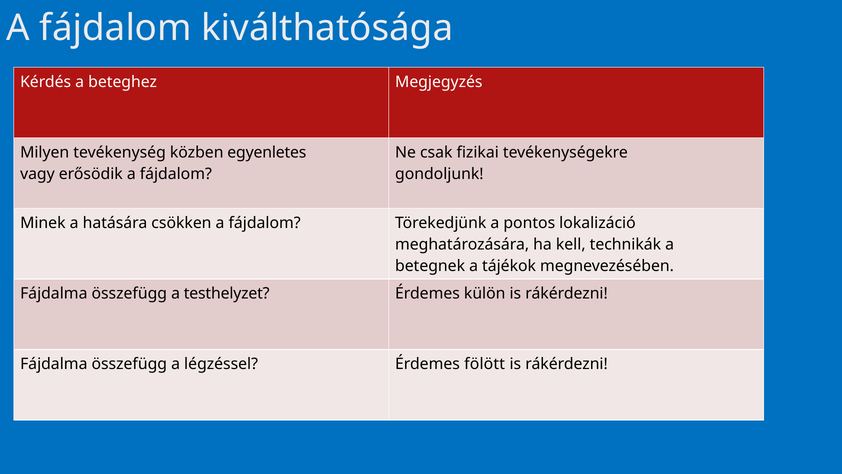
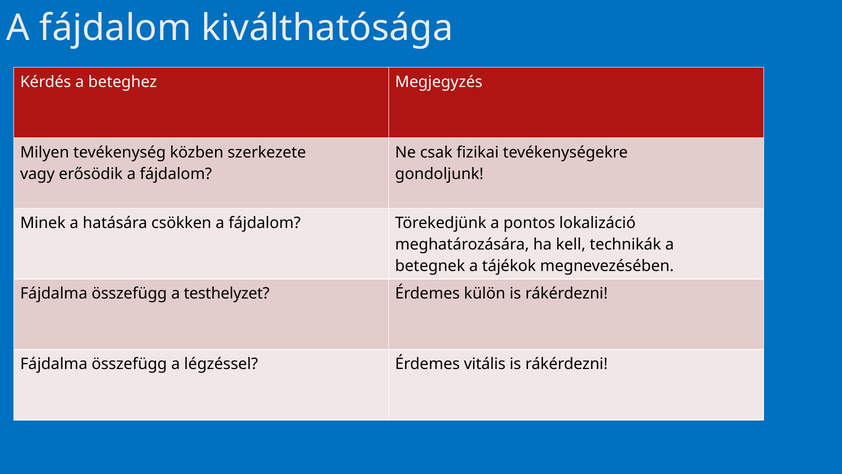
egyenletes: egyenletes -> szerkezete
fölött: fölött -> vitális
